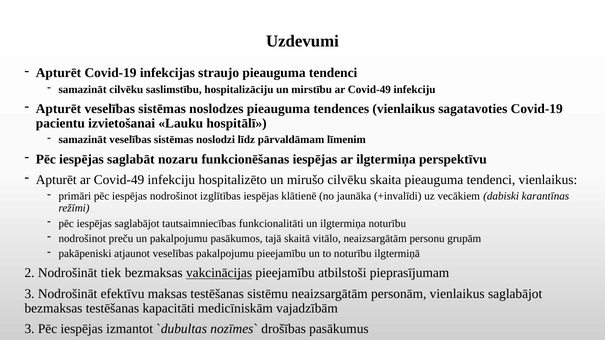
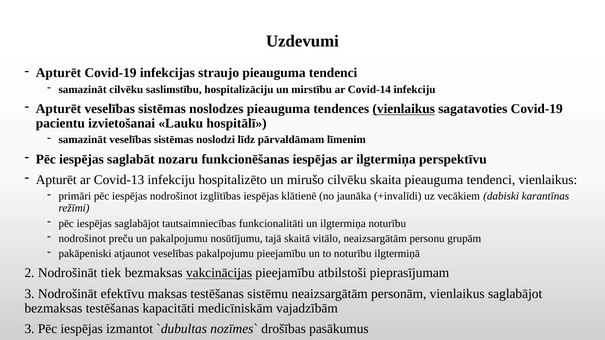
mirstību ar Covid-49: Covid-49 -> Covid-14
vienlaikus at (404, 109) underline: none -> present
Apturēt ar Covid-49: Covid-49 -> Covid-13
pasākumos: pasākumos -> nosūtījumu
